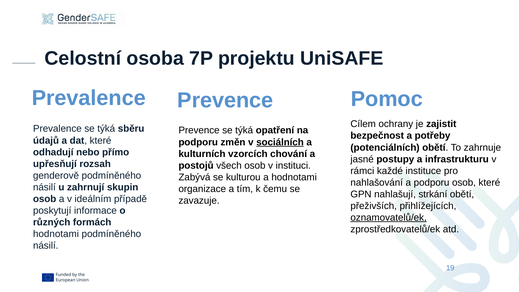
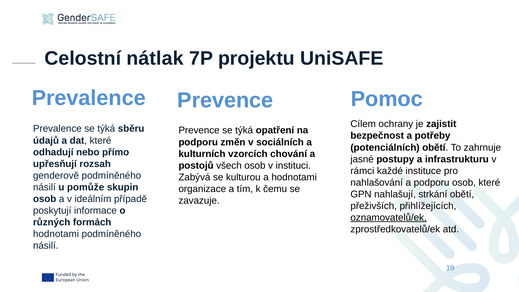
osoba: osoba -> nátlak
sociálních underline: present -> none
zahrnují: zahrnují -> pomůže
